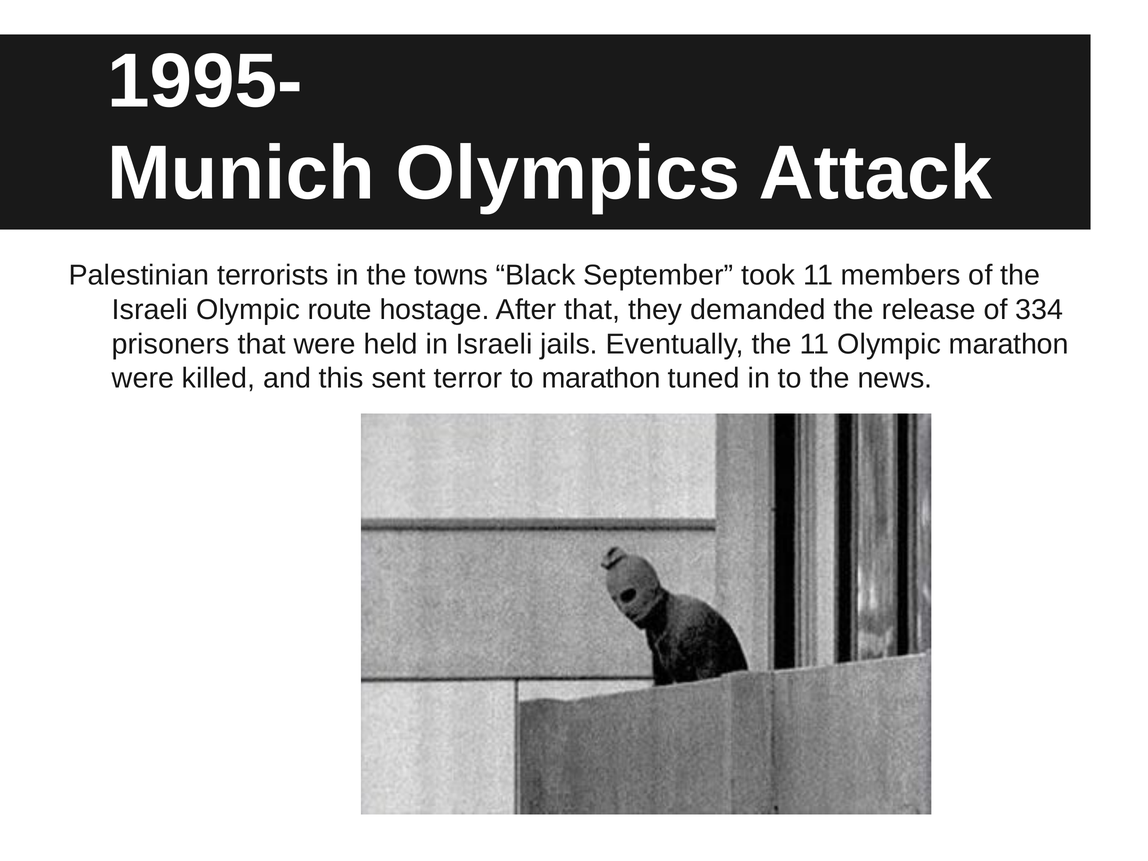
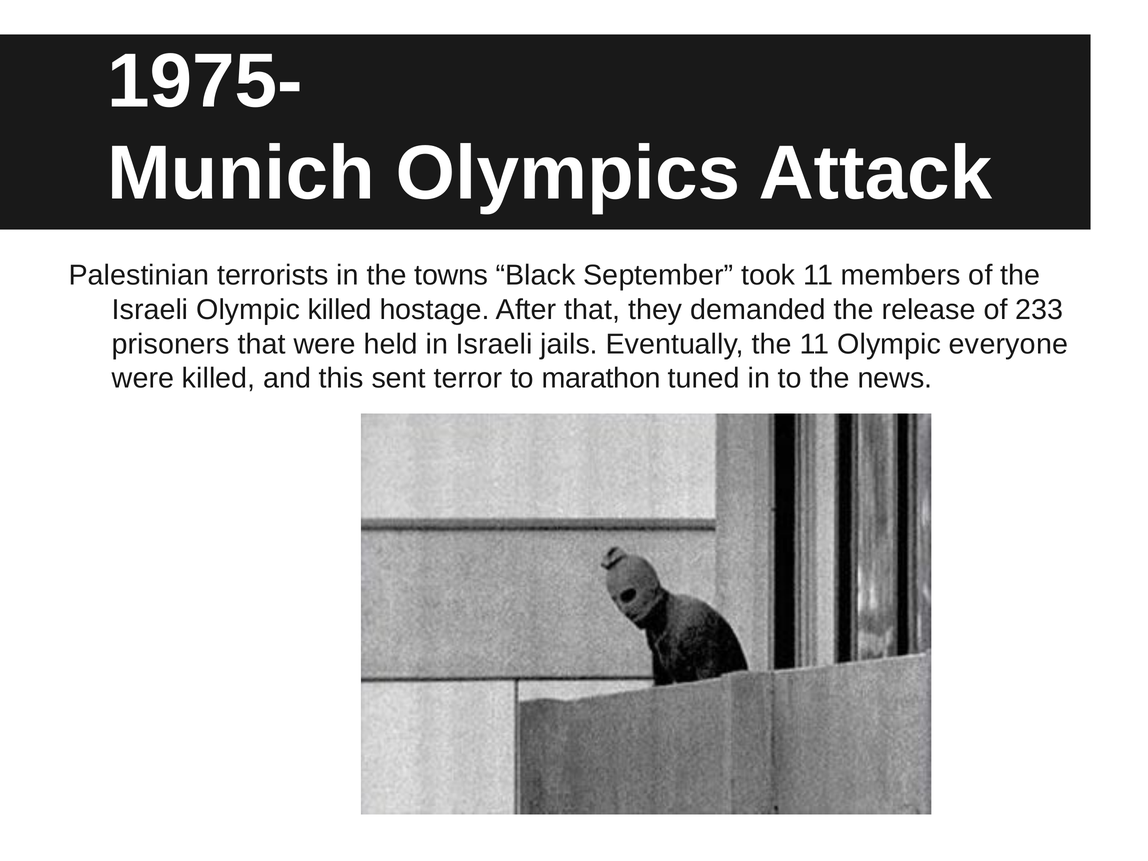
1995-: 1995- -> 1975-
Olympic route: route -> killed
334: 334 -> 233
Olympic marathon: marathon -> everyone
